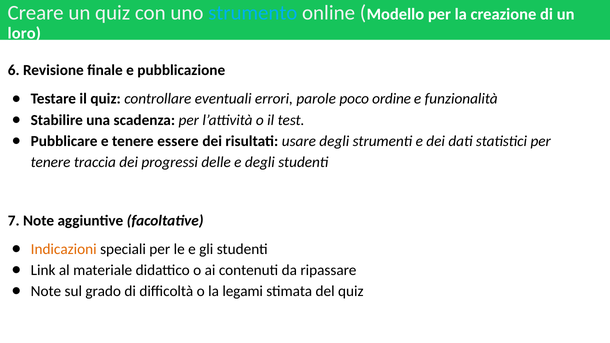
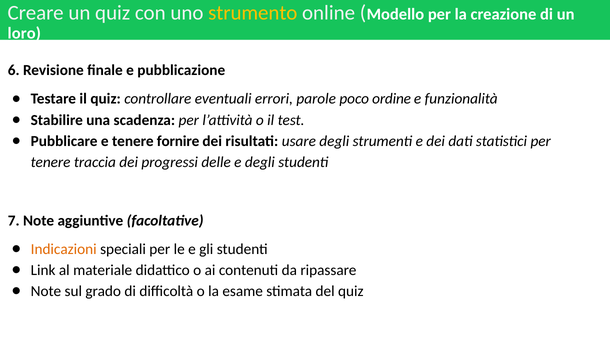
strumento colour: light blue -> yellow
essere: essere -> fornire
legami: legami -> esame
